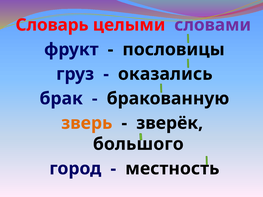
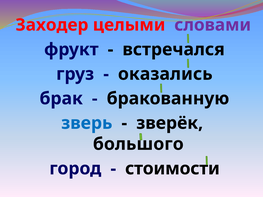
Словарь: Словарь -> Заходер
пословицы: пословицы -> встречался
зверь colour: orange -> blue
местность: местность -> стоимости
